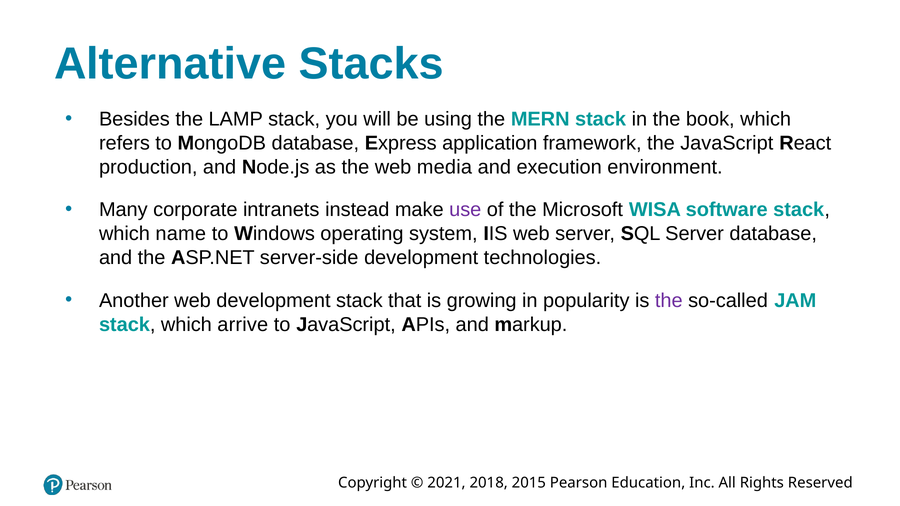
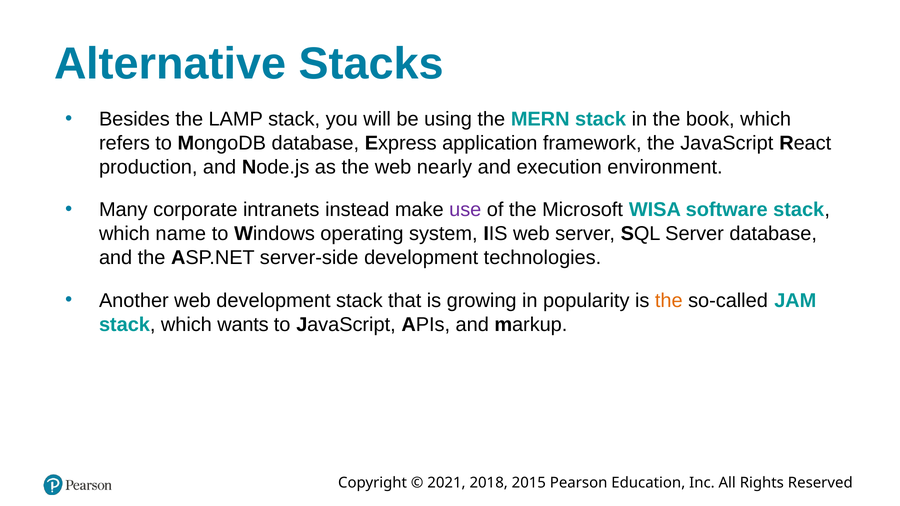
media: media -> nearly
the at (669, 301) colour: purple -> orange
arrive: arrive -> wants
